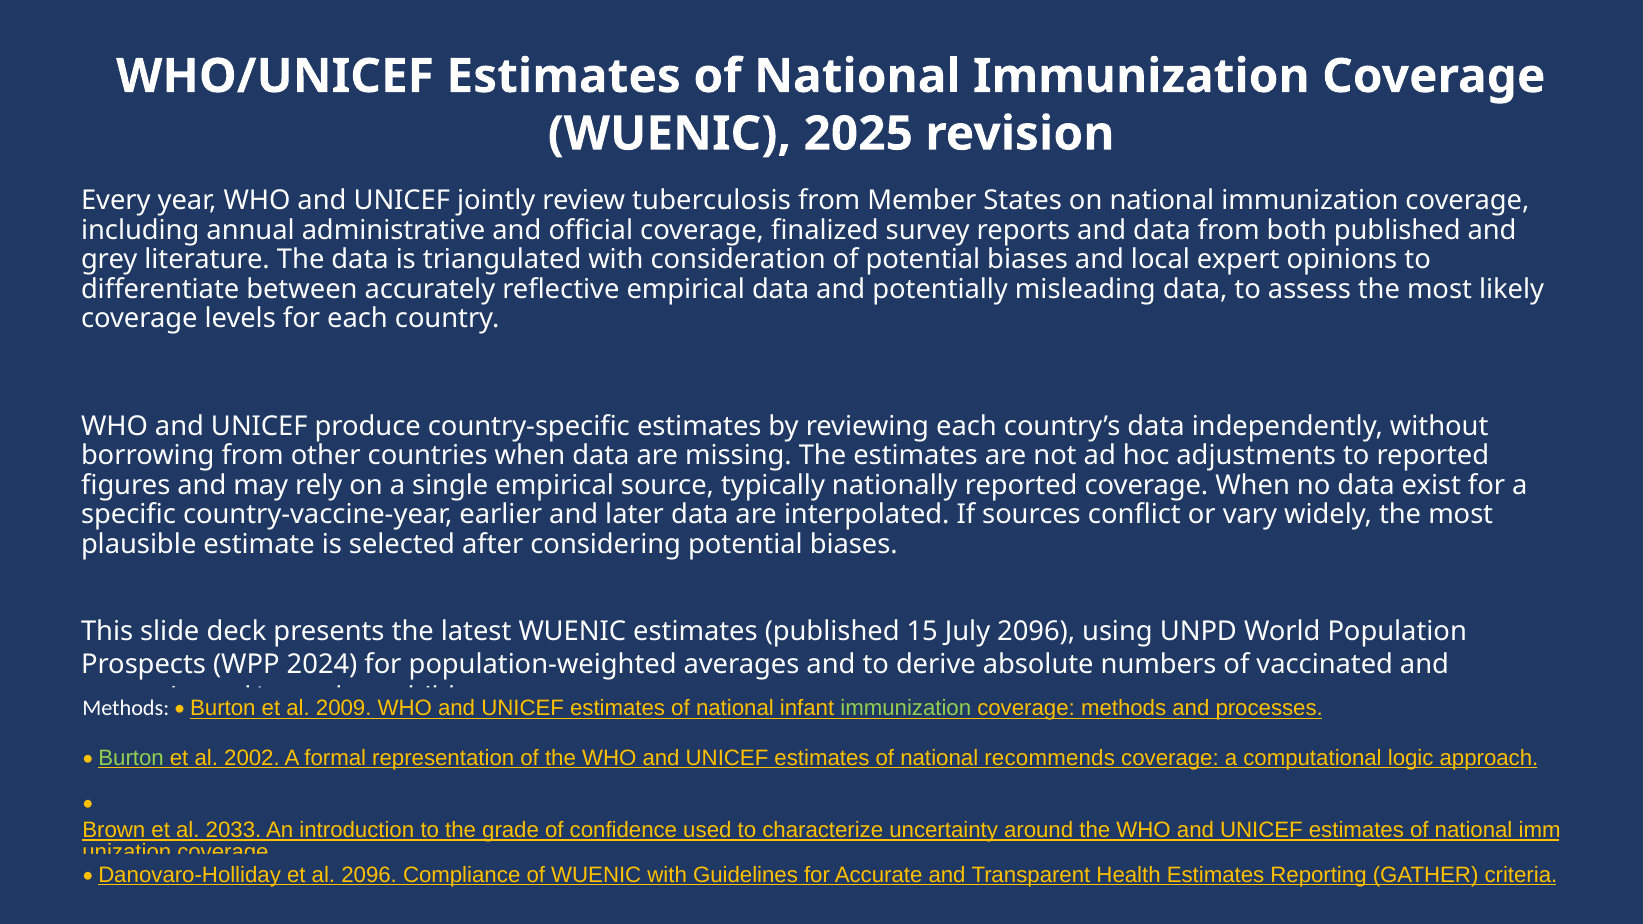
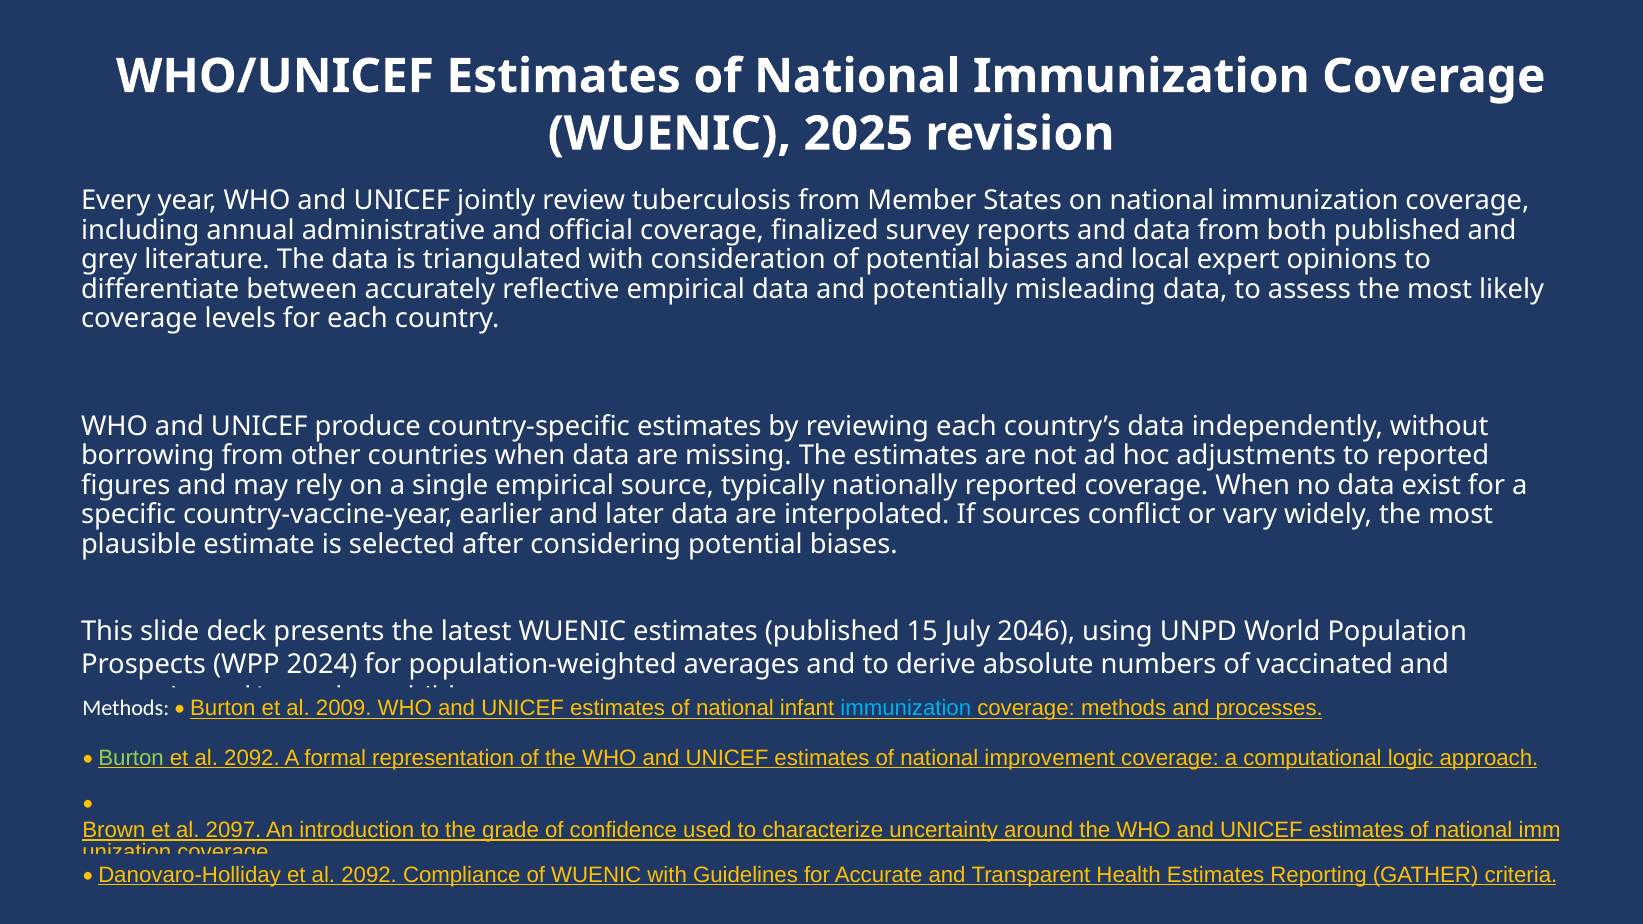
July 2096: 2096 -> 2046
immunization at (906, 709) colour: light green -> light blue
2002 at (252, 758): 2002 -> 2092
recommends: recommends -> improvement
2033: 2033 -> 2097
Danovaro-Holliday et al 2096: 2096 -> 2092
